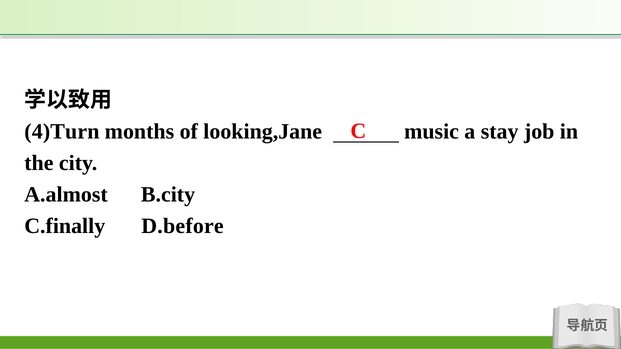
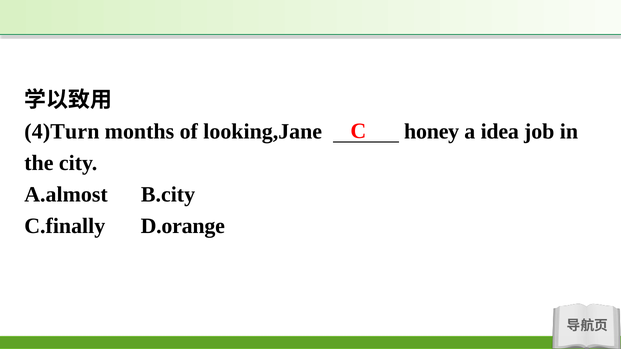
music: music -> honey
stay: stay -> idea
D.before: D.before -> D.orange
